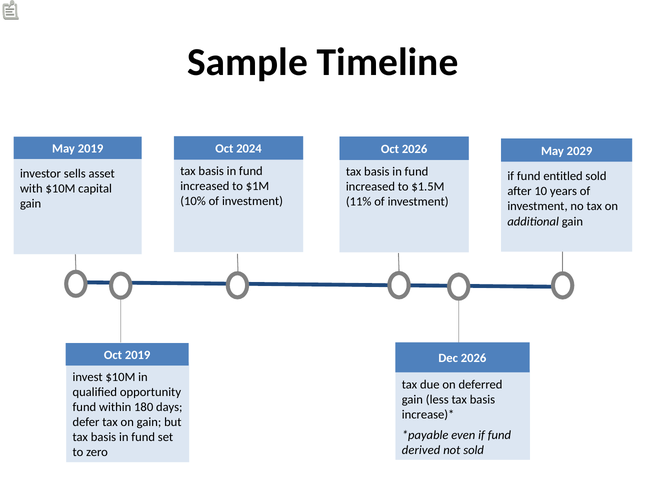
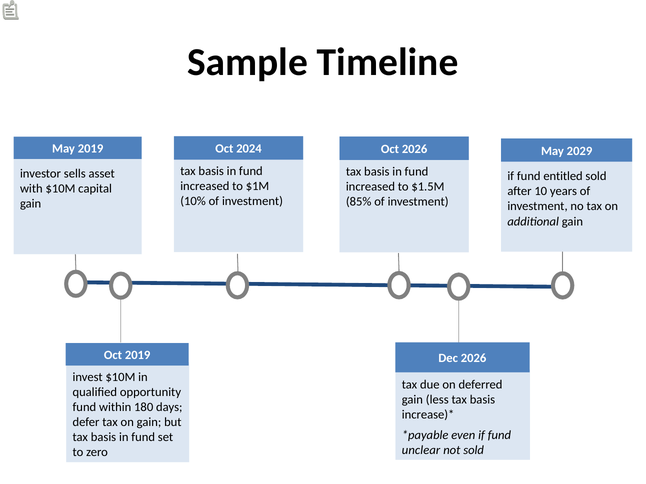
11%: 11% -> 85%
derived: derived -> unclear
